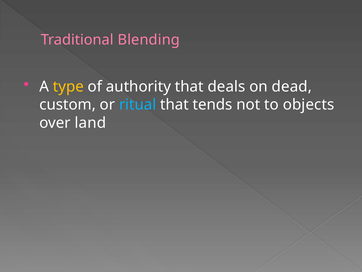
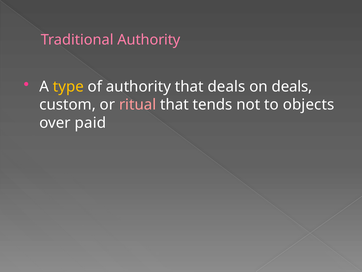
Traditional Blending: Blending -> Authority
on dead: dead -> deals
ritual colour: light blue -> pink
land: land -> paid
